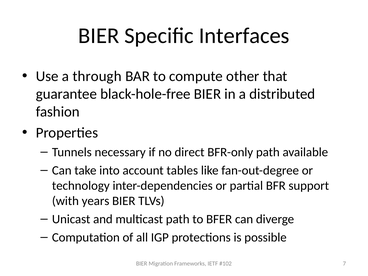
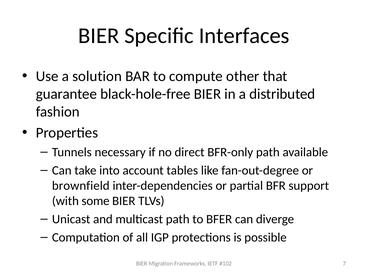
through: through -> solution
technology: technology -> brownfield
years: years -> some
